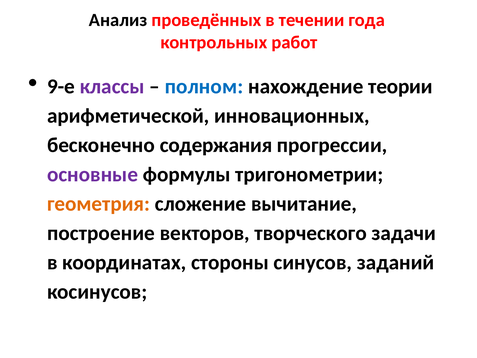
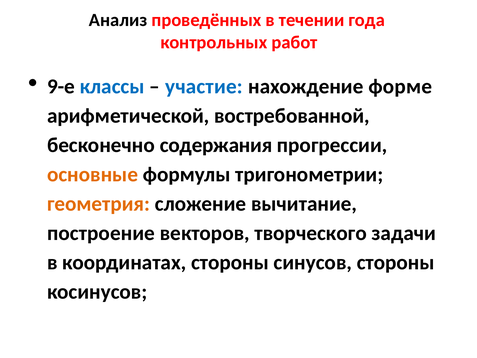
классы colour: purple -> blue
полном: полном -> участие
теории: теории -> форме
инновационных: инновационных -> востребованной
основные colour: purple -> orange
синусов заданий: заданий -> стороны
